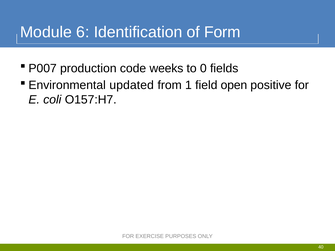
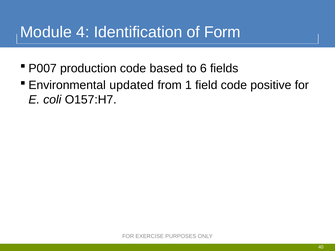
6: 6 -> 4
weeks: weeks -> based
0: 0 -> 6
field open: open -> code
